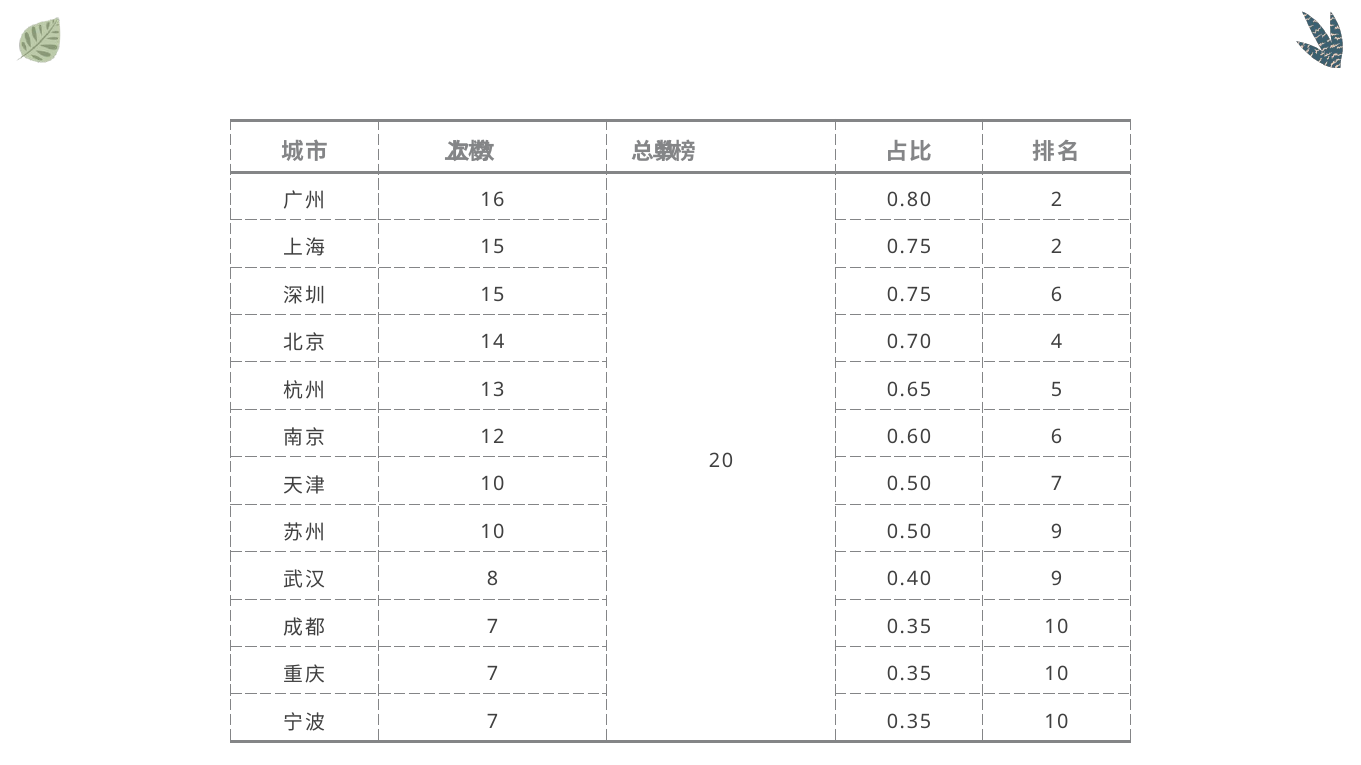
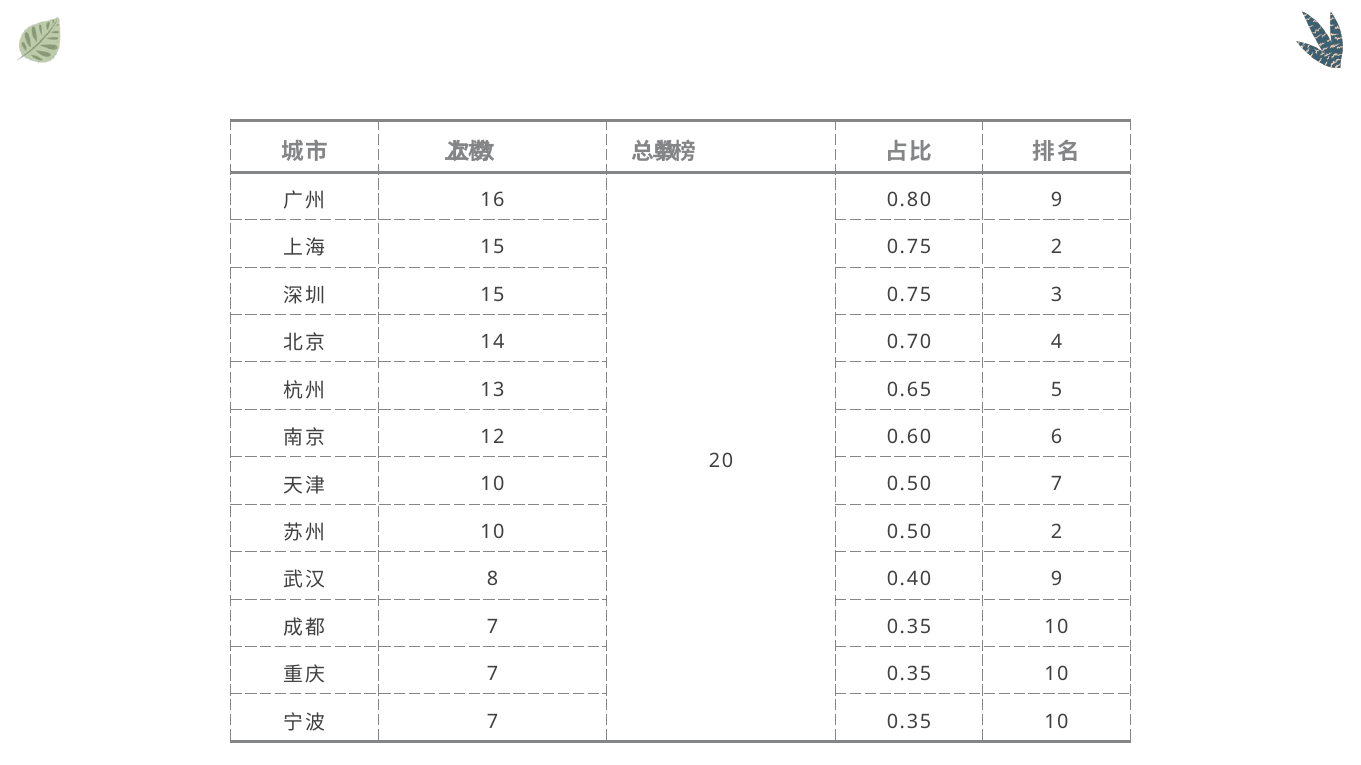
0.80 2: 2 -> 9
0.75 6: 6 -> 3
0.50 9: 9 -> 2
